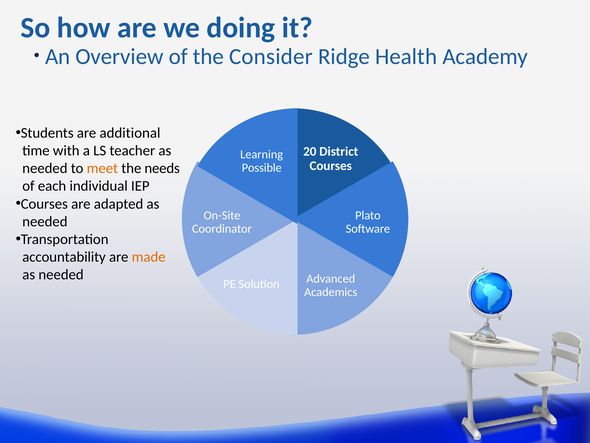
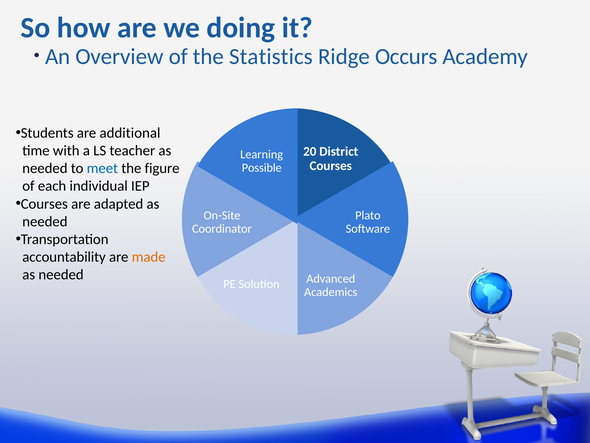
Consider: Consider -> Statistics
Health: Health -> Occurs
meet colour: orange -> blue
needs: needs -> figure
